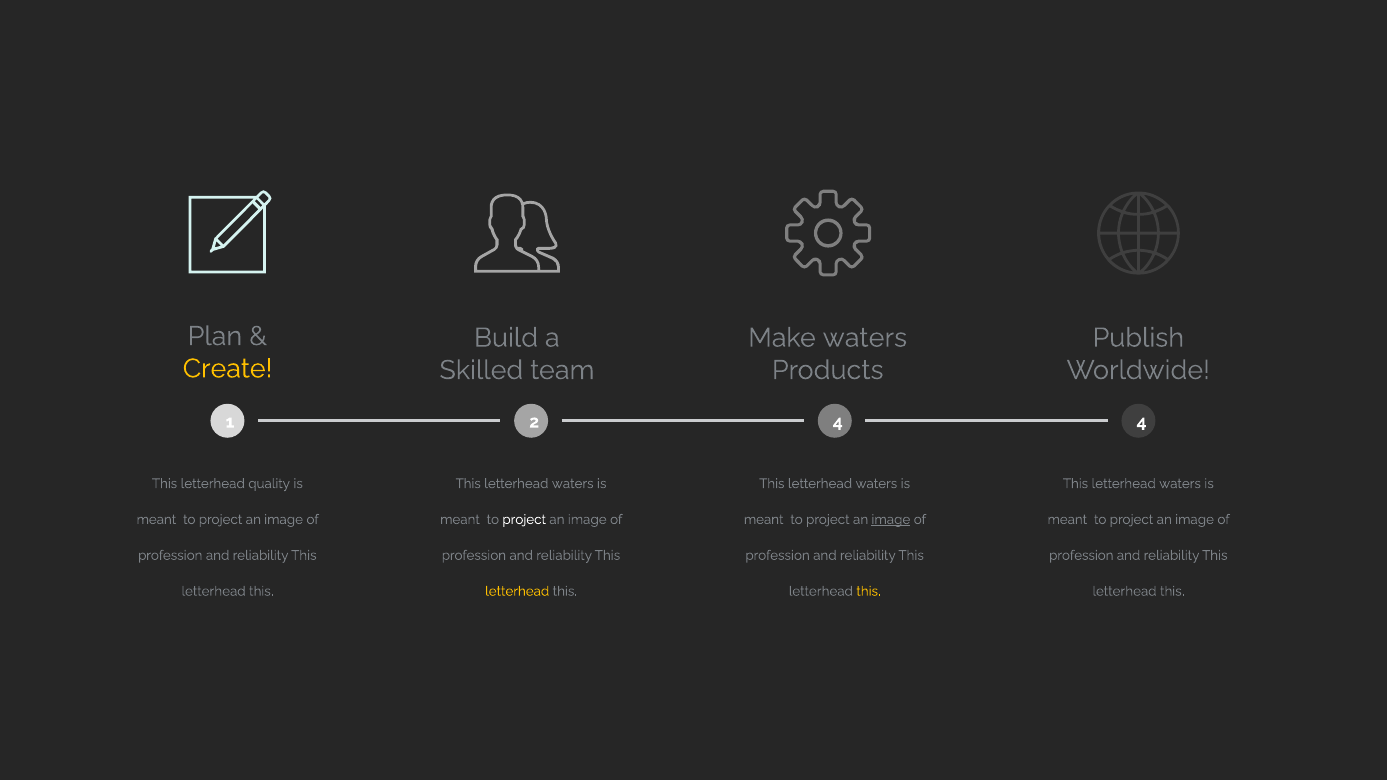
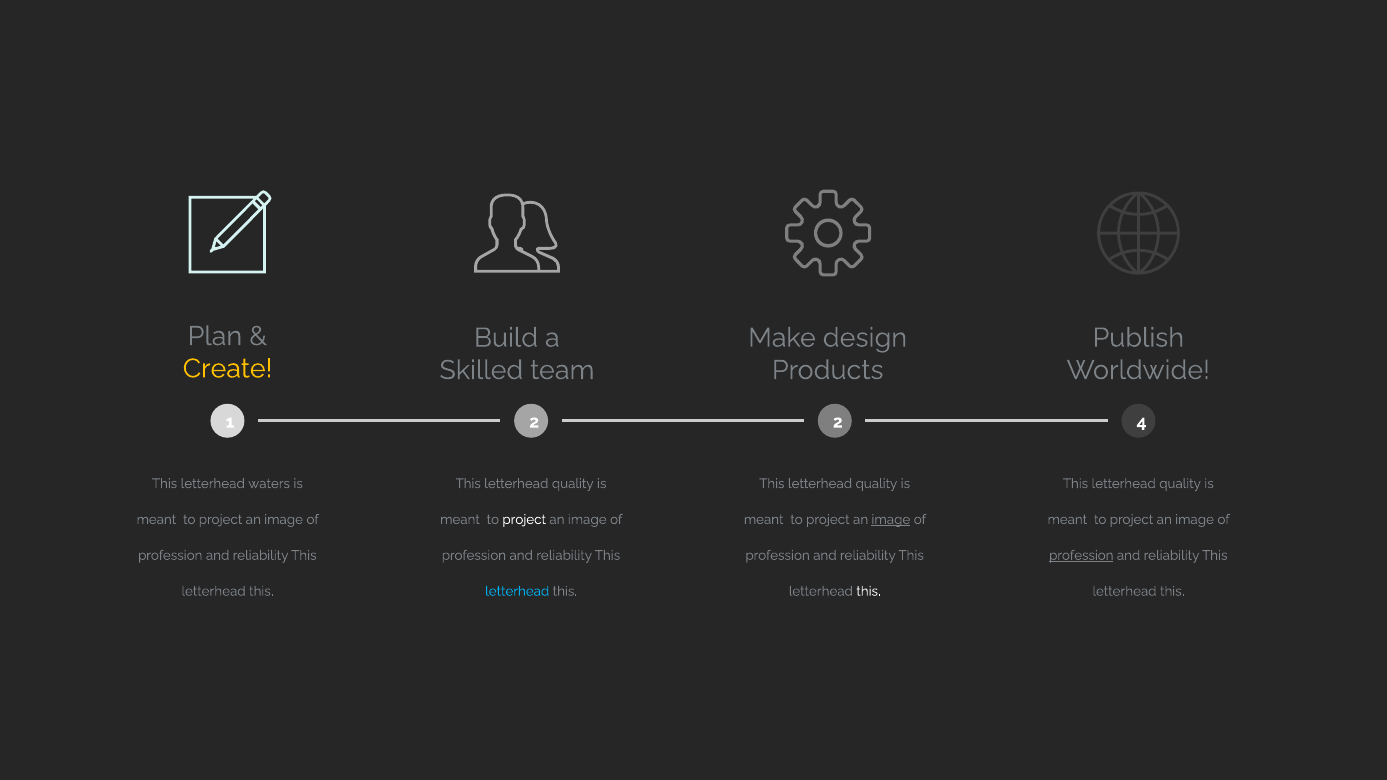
Make waters: waters -> design
2 4: 4 -> 2
quality: quality -> waters
waters at (573, 484): waters -> quality
waters at (876, 484): waters -> quality
waters at (1180, 484): waters -> quality
profession at (1081, 555) underline: none -> present
letterhead at (517, 591) colour: yellow -> light blue
this at (868, 591) colour: yellow -> white
